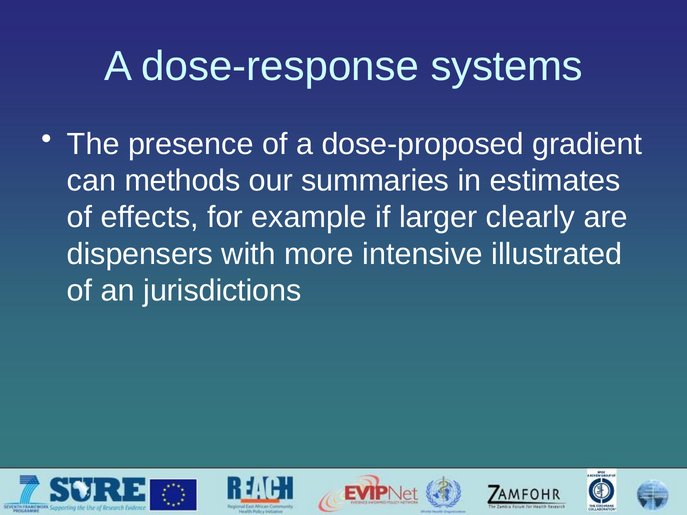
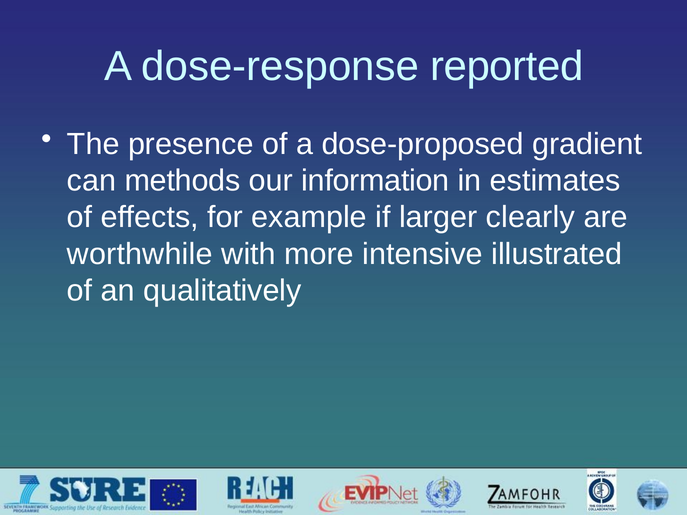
systems: systems -> reported
summaries: summaries -> information
dispensers: dispensers -> worthwhile
jurisdictions: jurisdictions -> qualitatively
